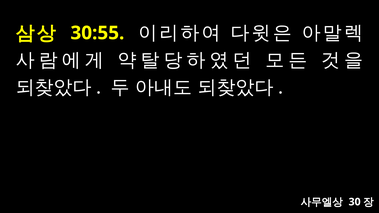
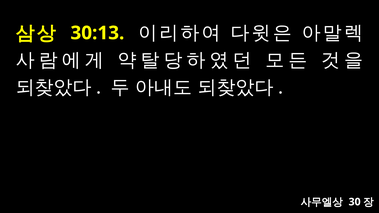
30:55: 30:55 -> 30:13
